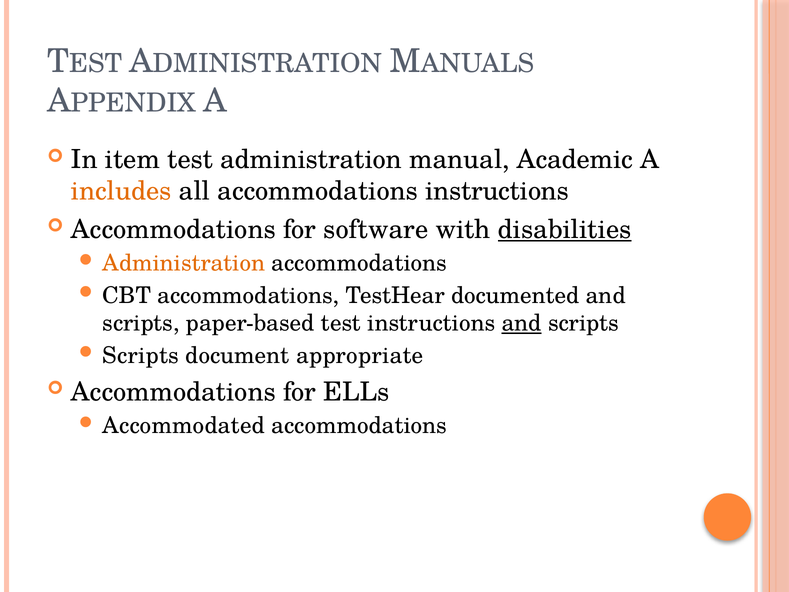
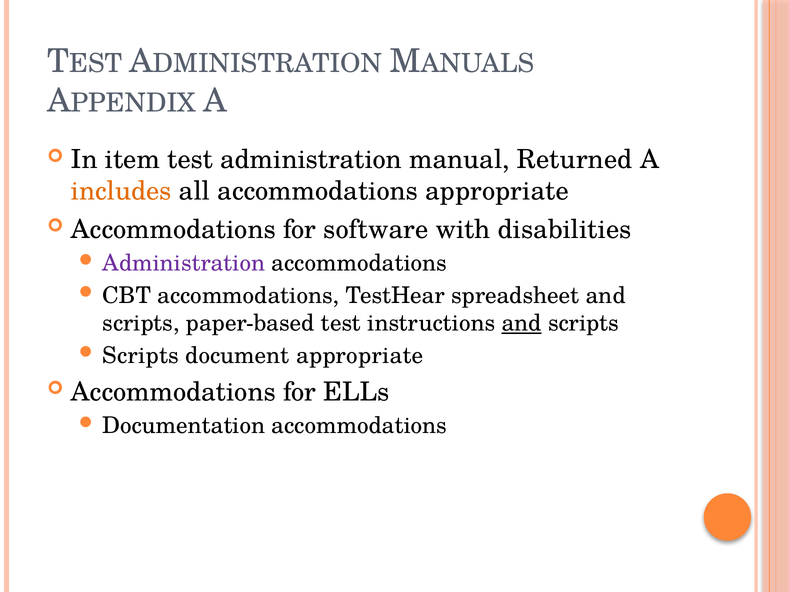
Academic: Academic -> Returned
accommodations instructions: instructions -> appropriate
disabilities underline: present -> none
Administration at (184, 263) colour: orange -> purple
documented: documented -> spreadsheet
Accommodated: Accommodated -> Documentation
